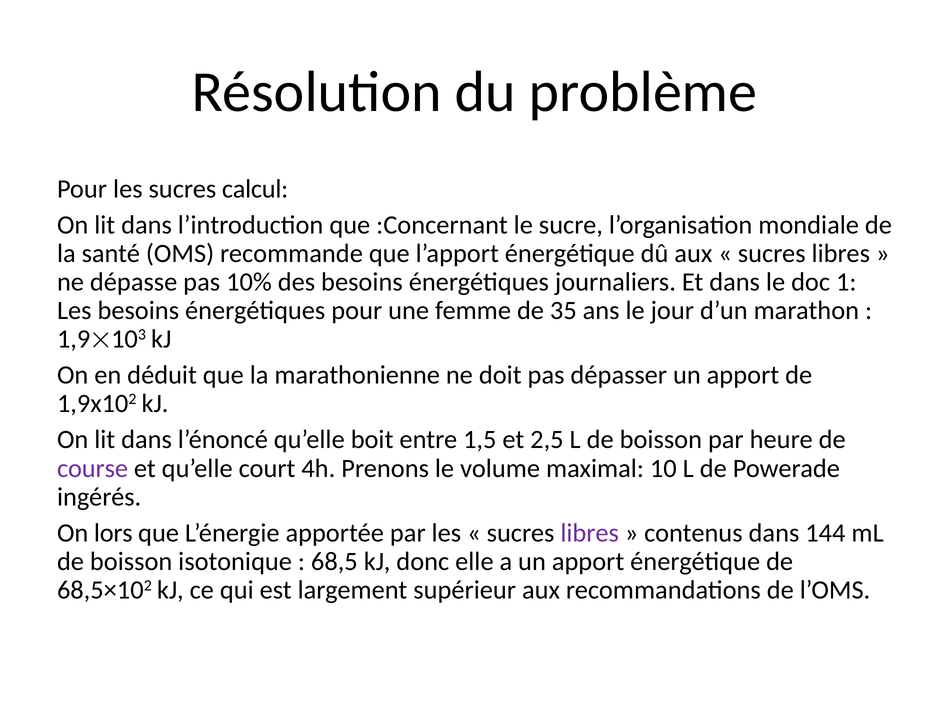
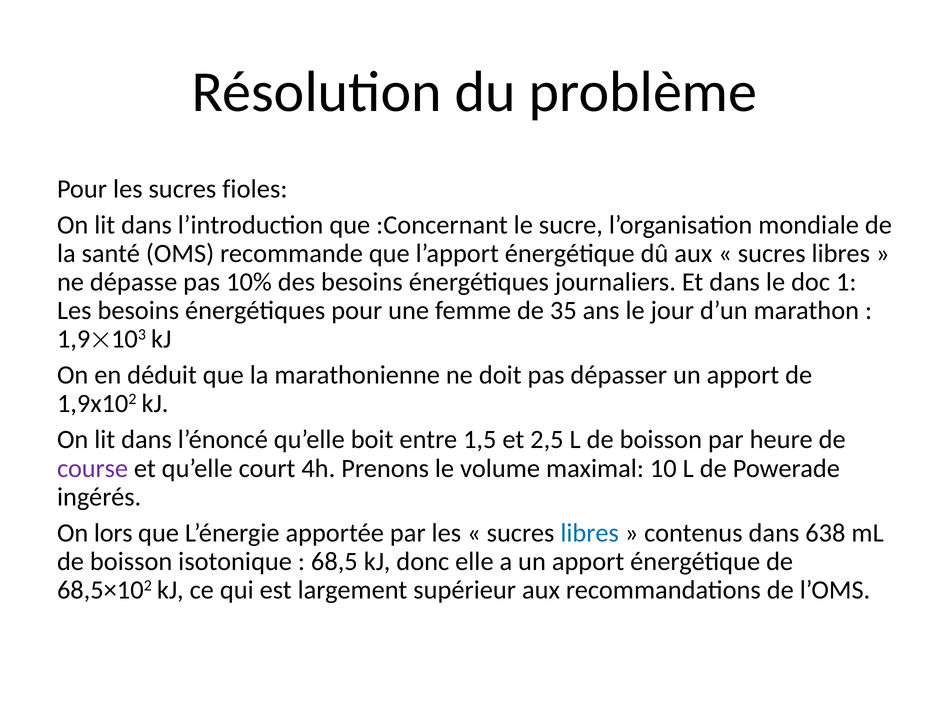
calcul: calcul -> fioles
libres at (590, 533) colour: purple -> blue
144: 144 -> 638
